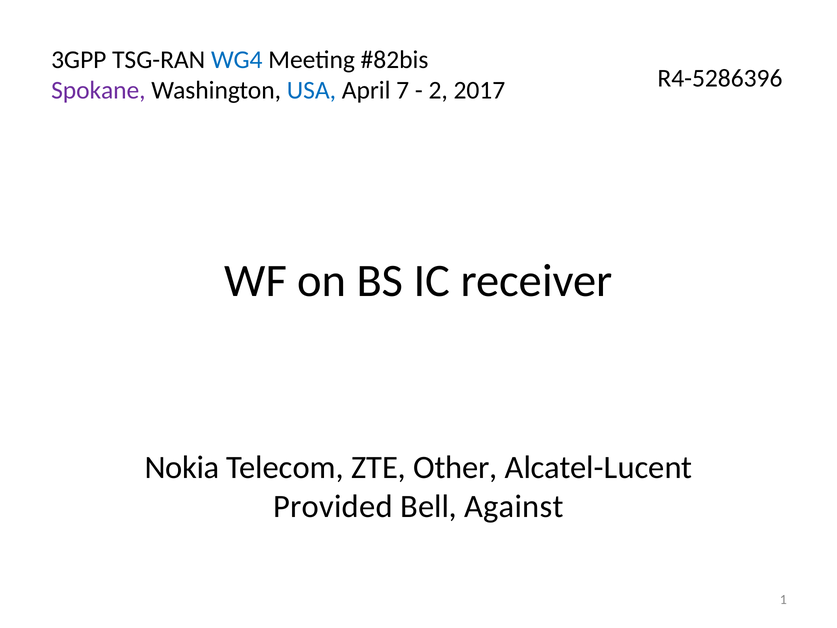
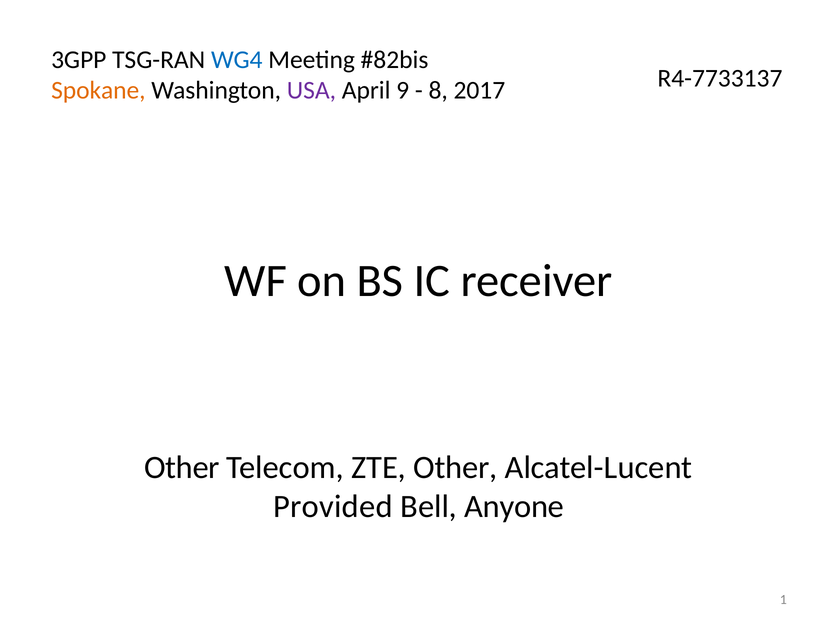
Spokane colour: purple -> orange
USA colour: blue -> purple
7: 7 -> 9
2: 2 -> 8
R4-5286396: R4-5286396 -> R4-7733137
Nokia at (182, 467): Nokia -> Other
Against: Against -> Anyone
